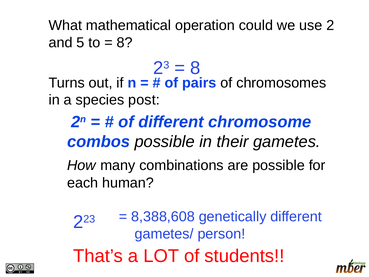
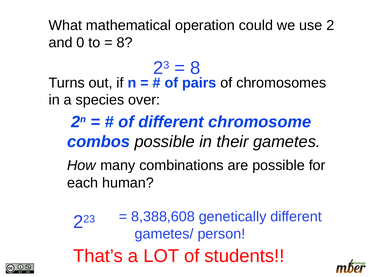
5: 5 -> 0
post: post -> over
